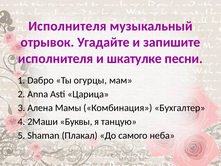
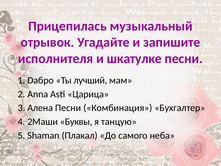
Исполнителя at (67, 26): Исполнителя -> Прицепилась
огурцы: огурцы -> лучший
Алена Мамы: Мамы -> Песни
